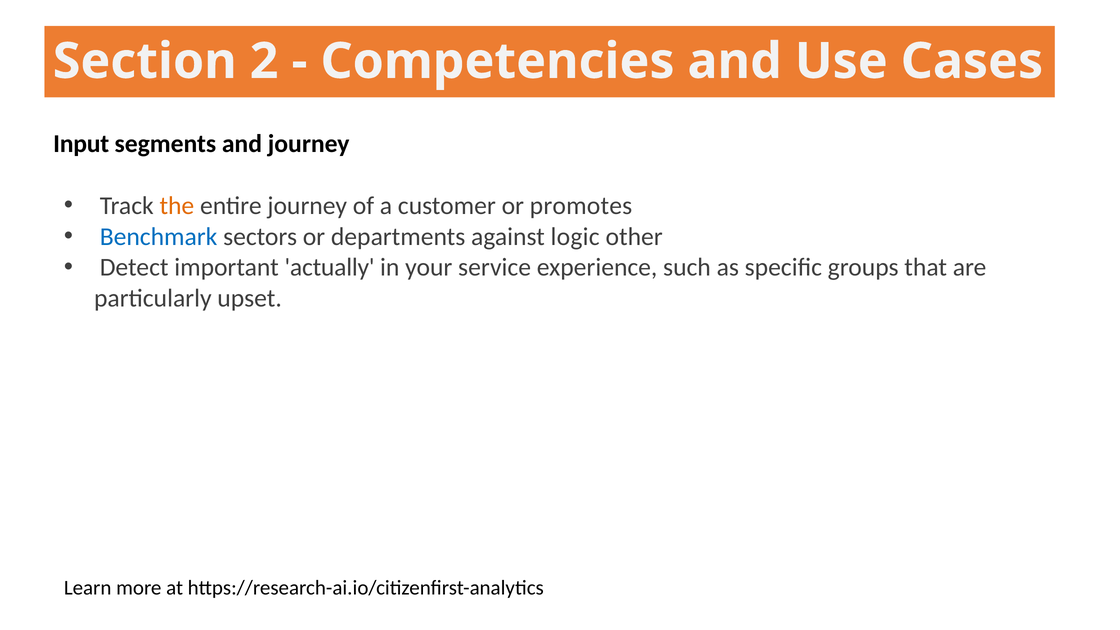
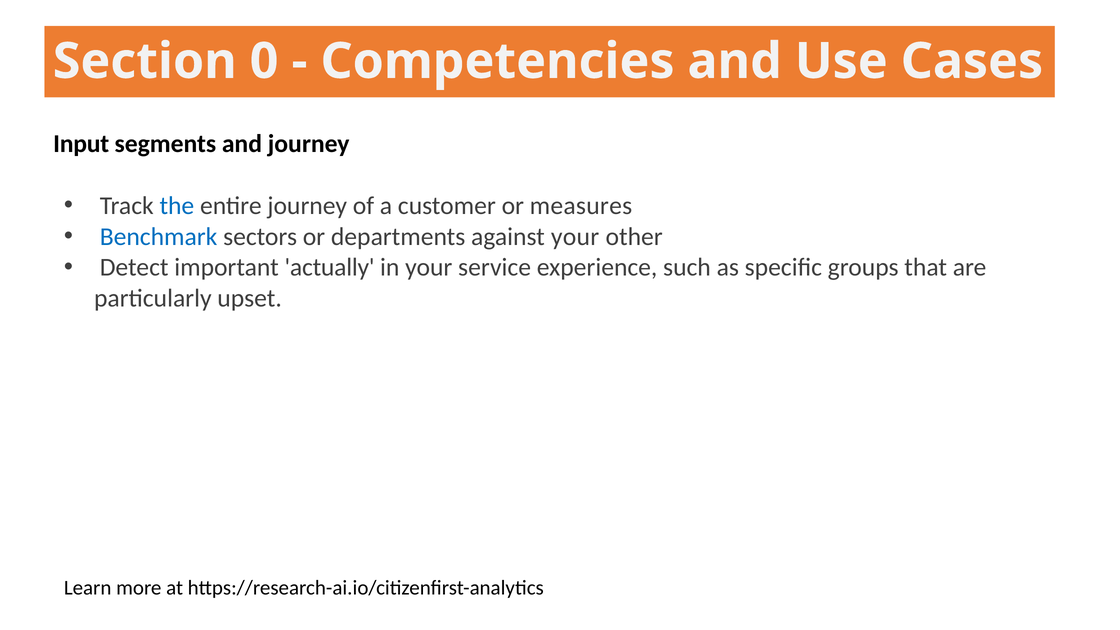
2: 2 -> 0
the colour: orange -> blue
promotes: promotes -> measures
against logic: logic -> your
